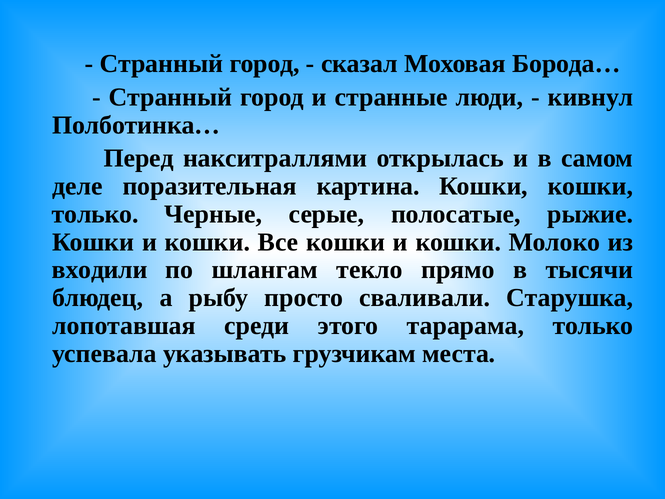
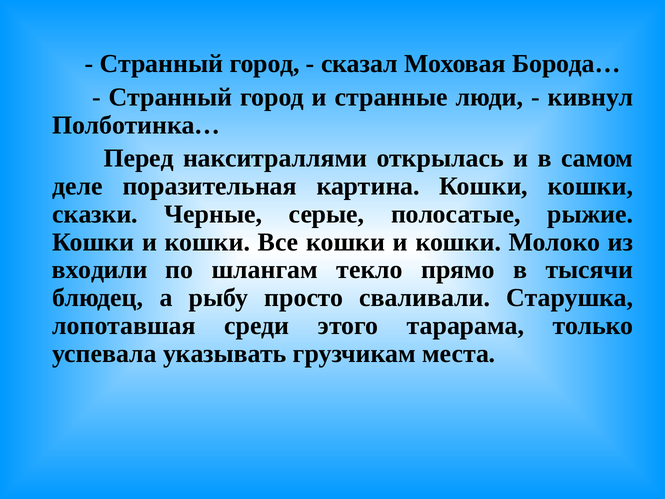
только at (95, 214): только -> сказки
